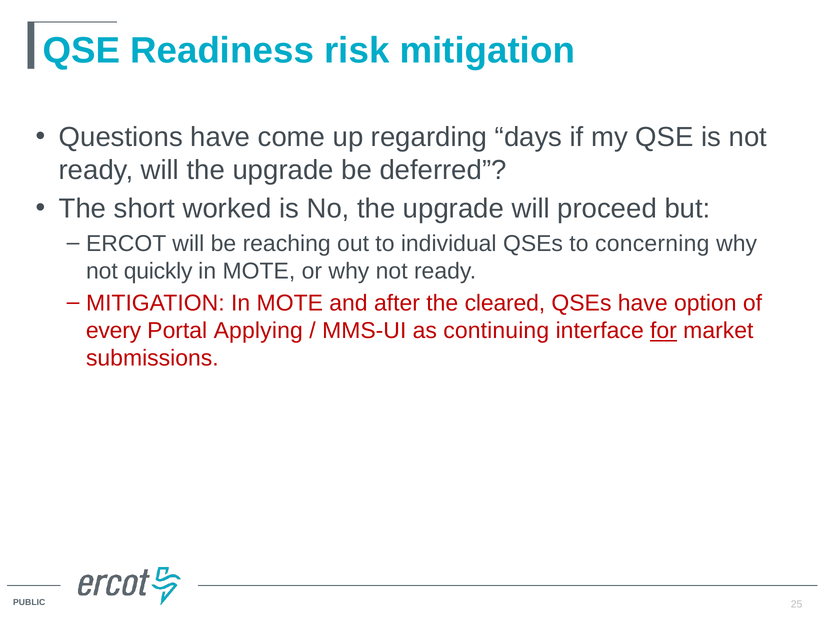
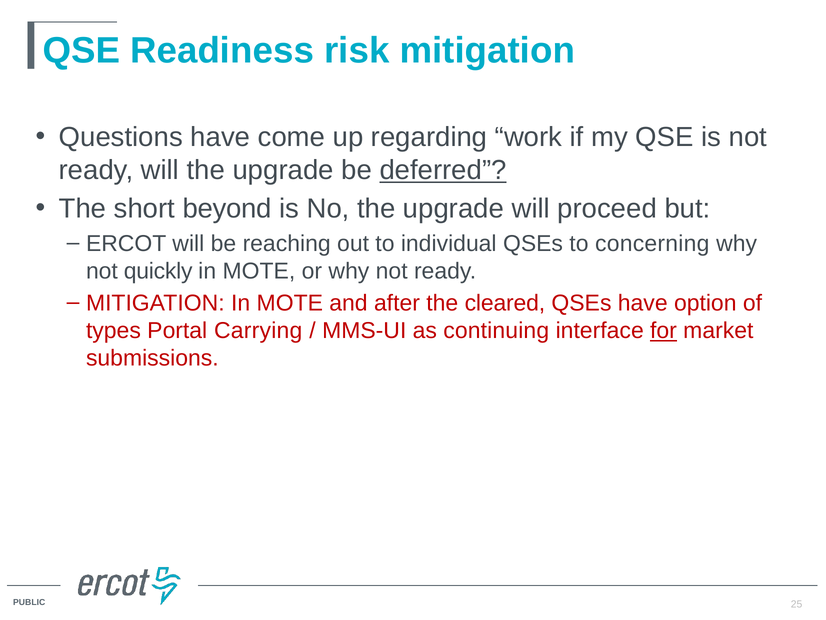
days: days -> work
deferred underline: none -> present
worked: worked -> beyond
every: every -> types
Applying: Applying -> Carrying
